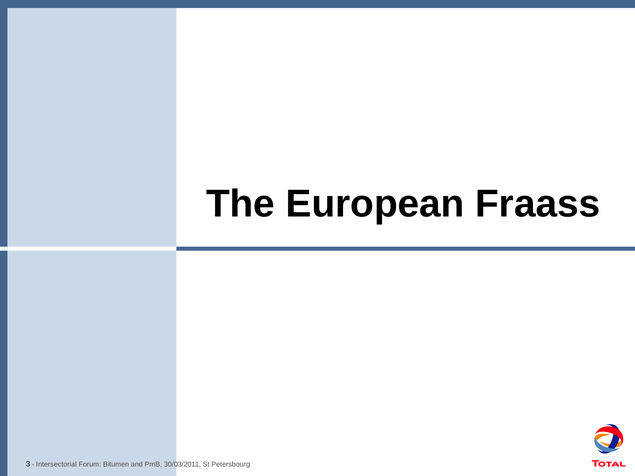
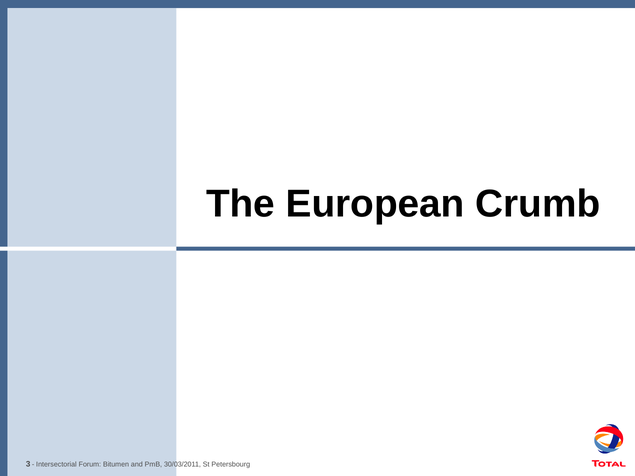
Fraass: Fraass -> Crumb
